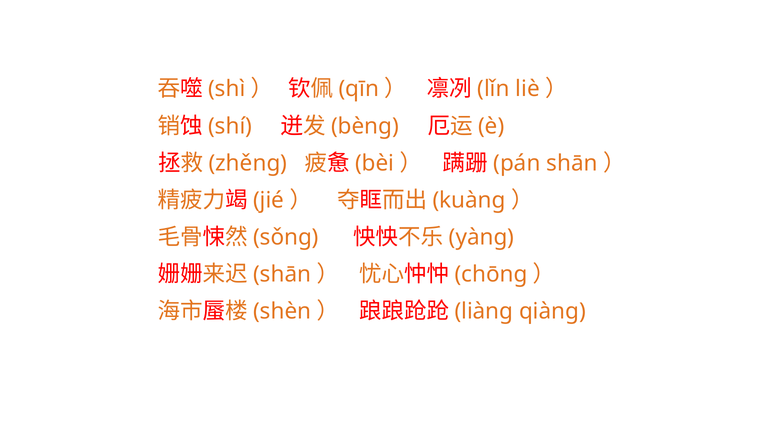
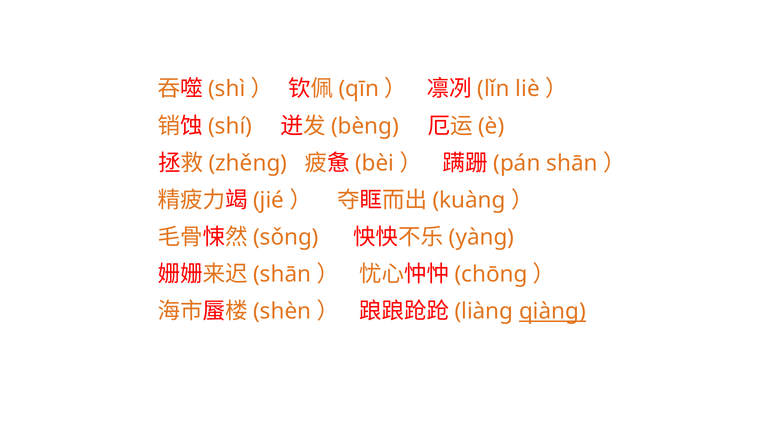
qiànɡ underline: none -> present
